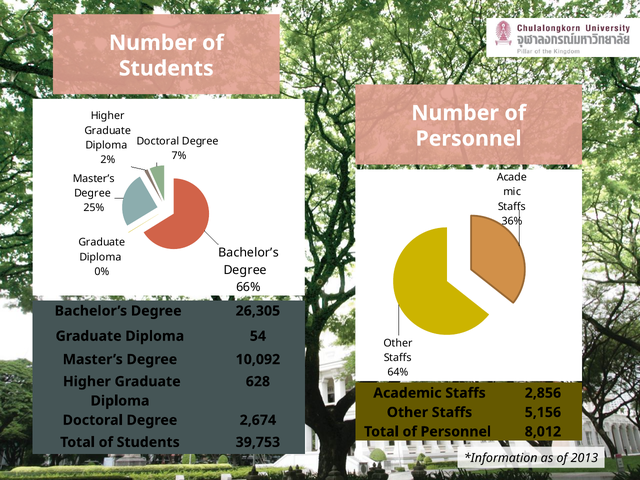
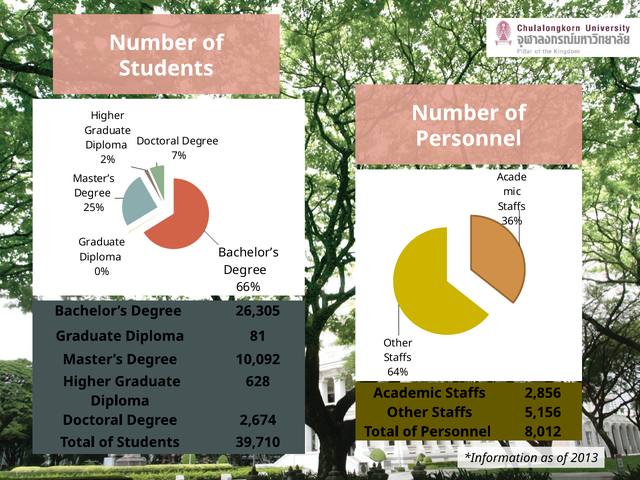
54: 54 -> 81
39,753: 39,753 -> 39,710
